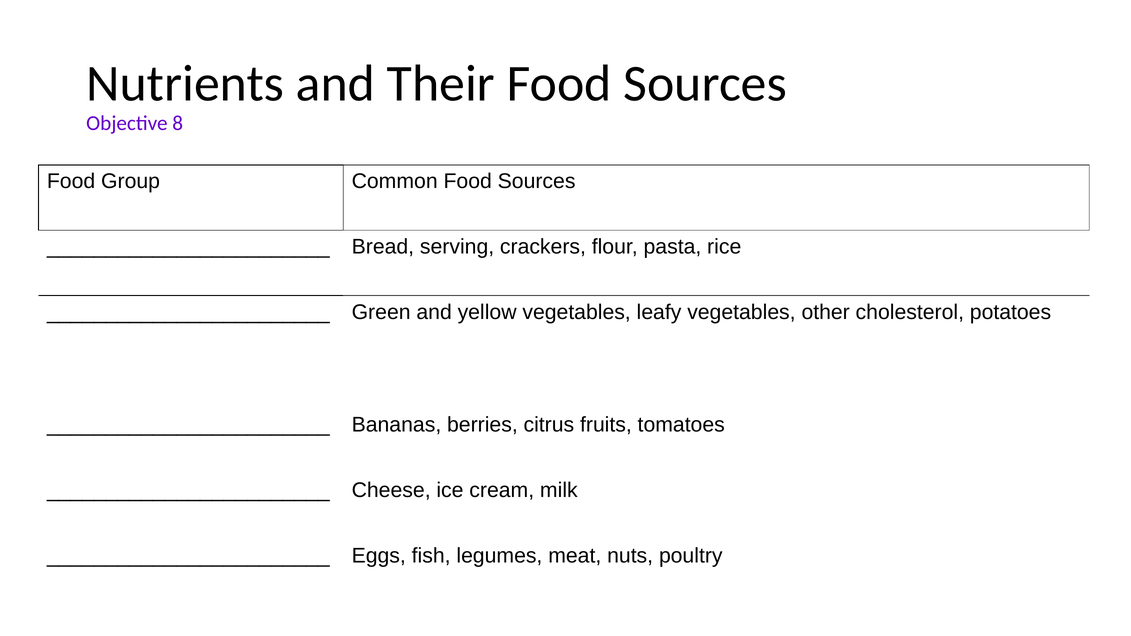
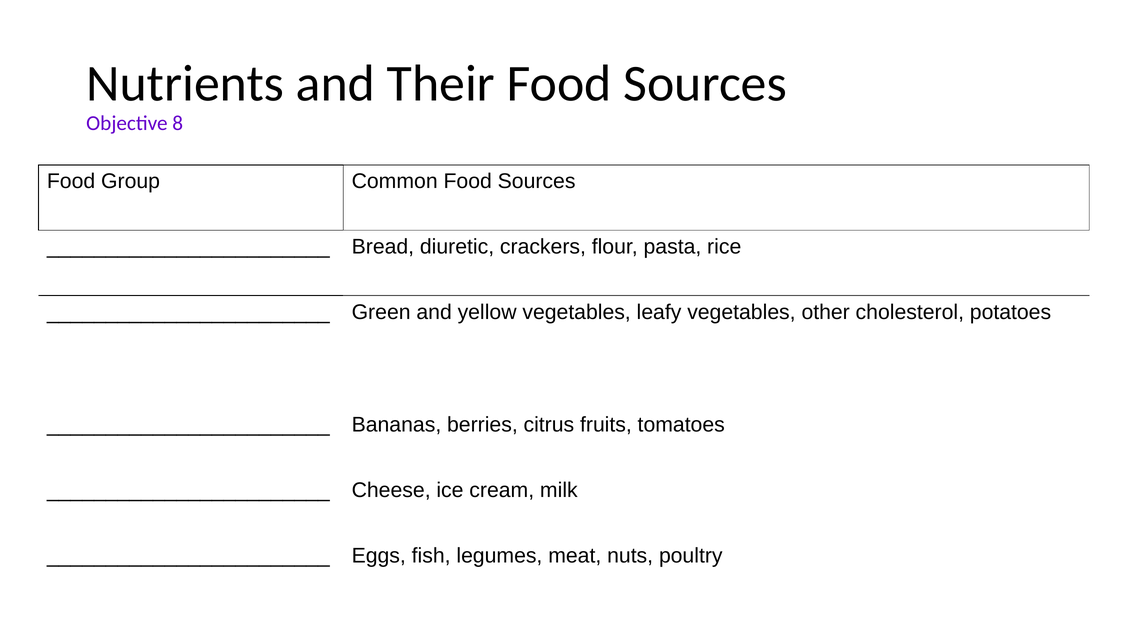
serving: serving -> diuretic
